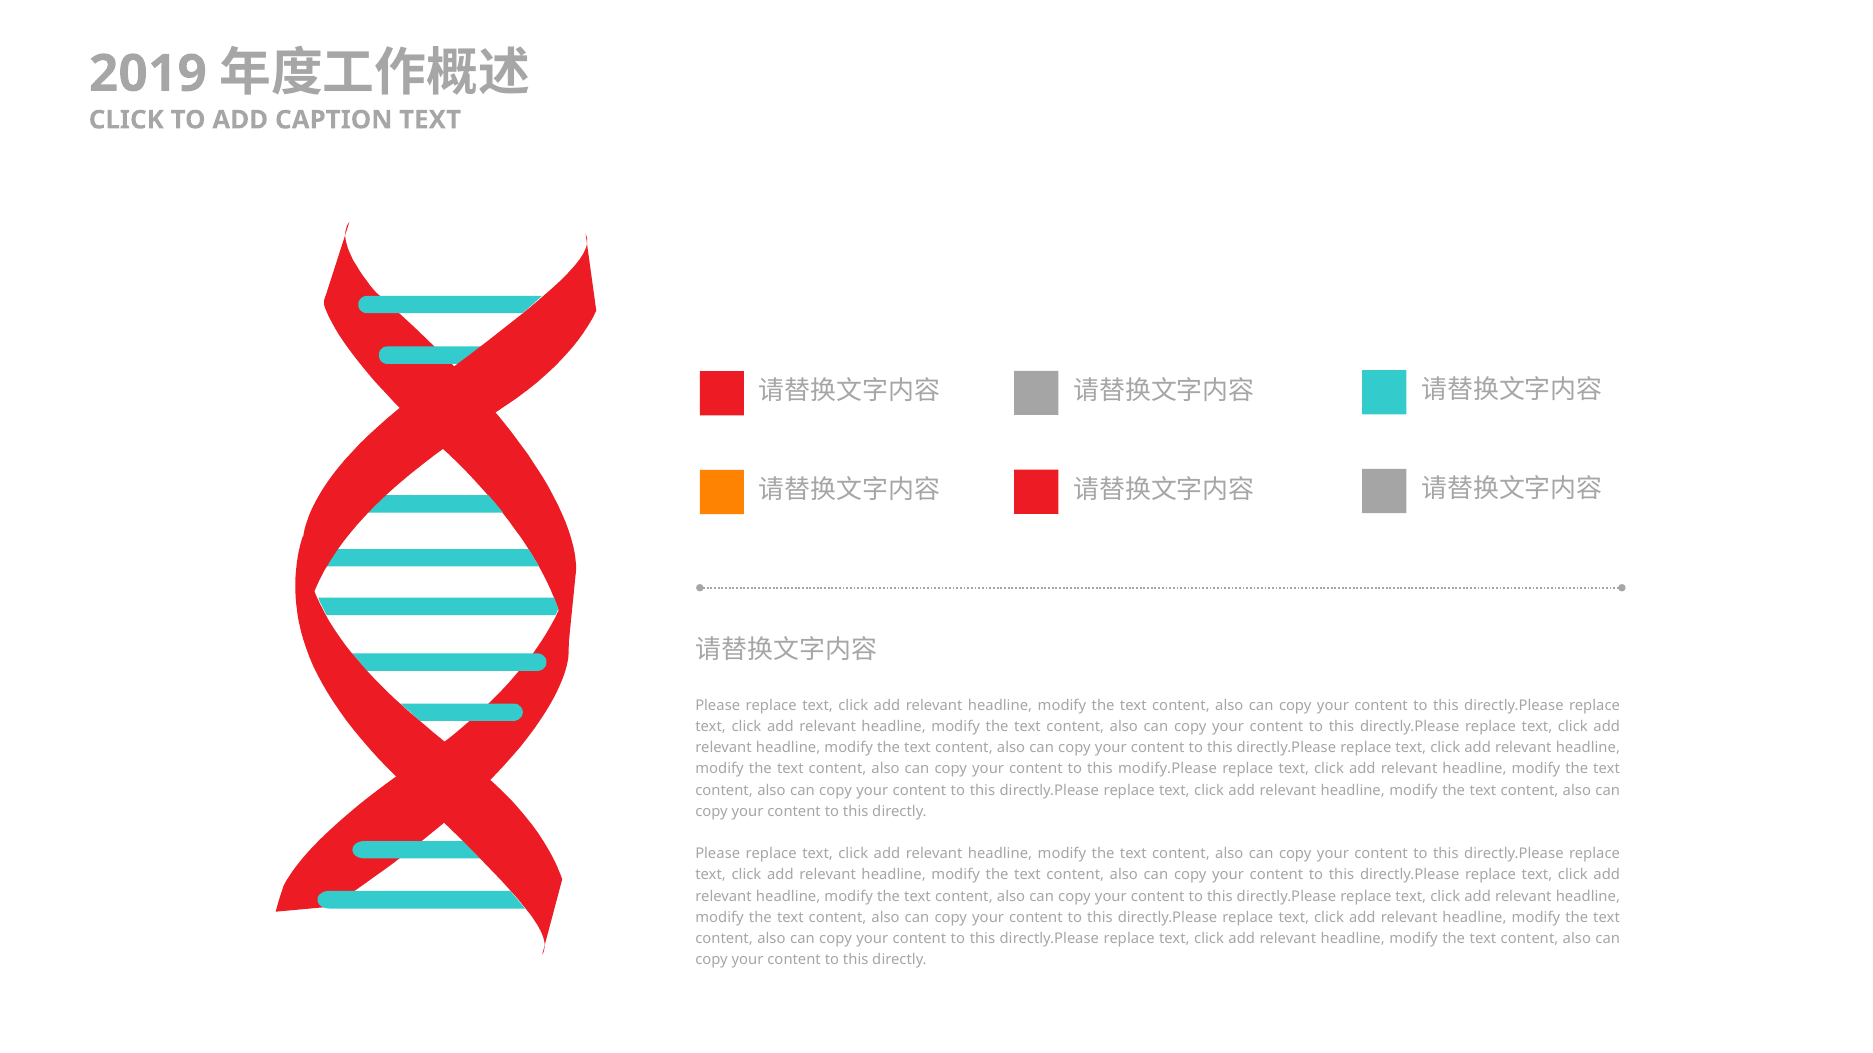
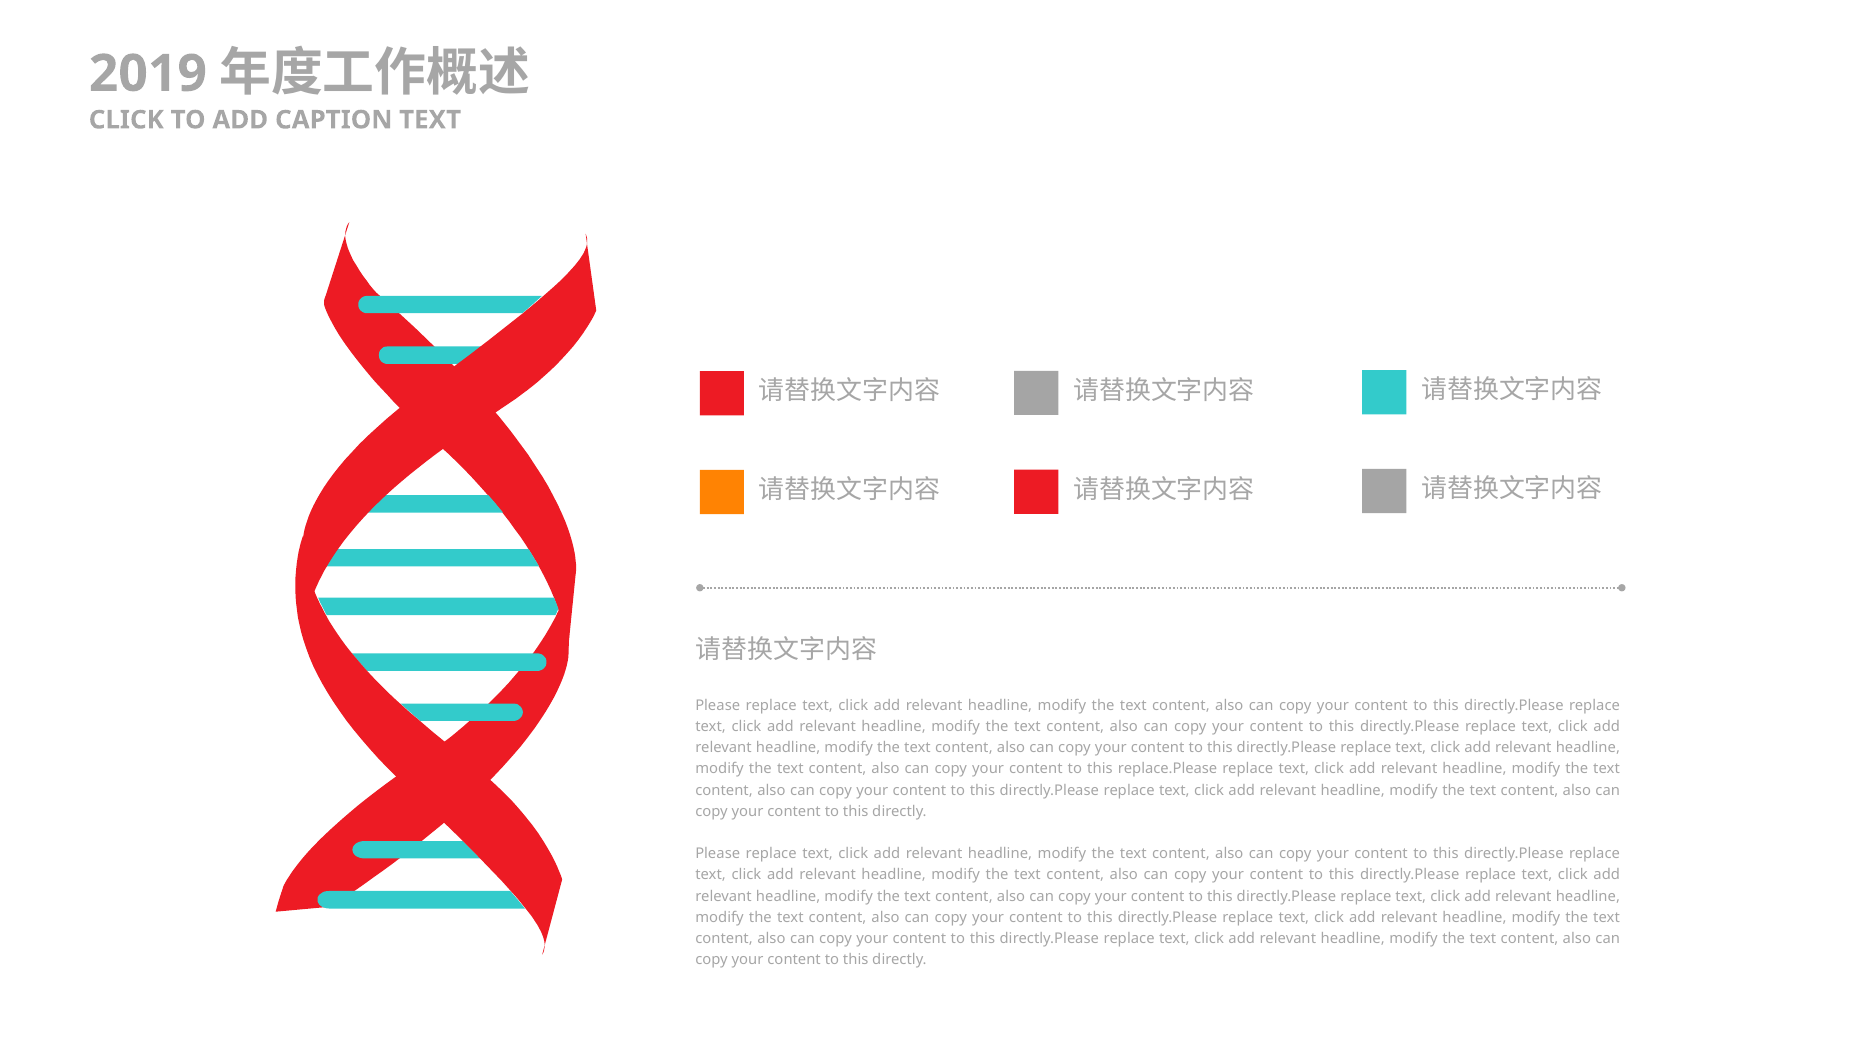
modify.Please: modify.Please -> replace.Please
